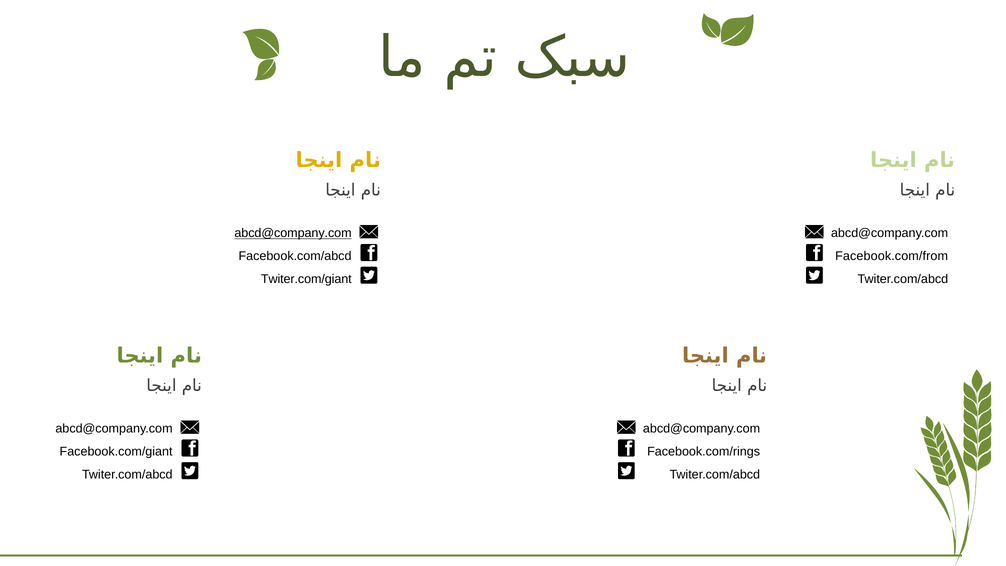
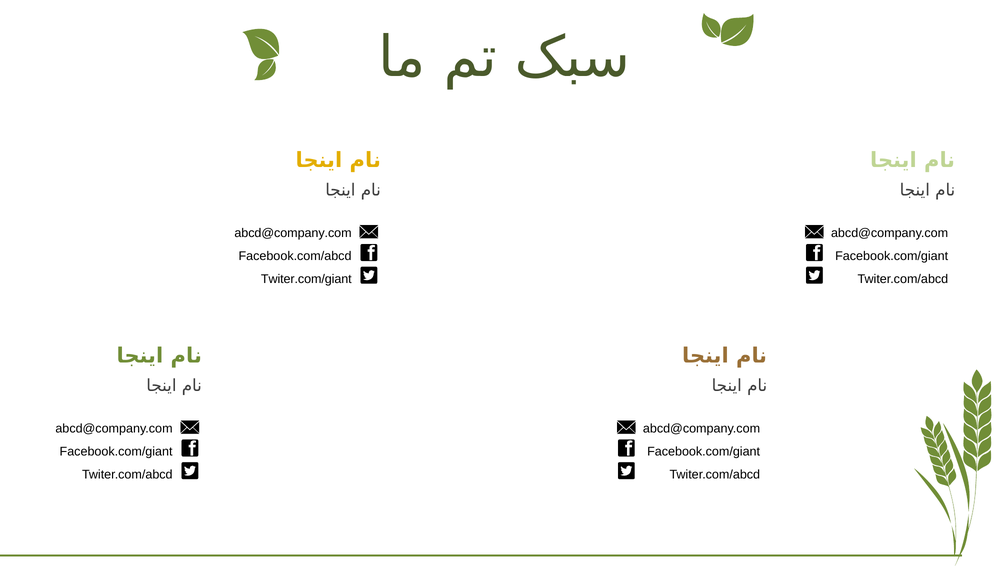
abcd@company.com at (293, 233) underline: present -> none
Facebook.com/from at (892, 256): Facebook.com/from -> Facebook.com/giant
Facebook.com/rings at (704, 451): Facebook.com/rings -> Facebook.com/giant
